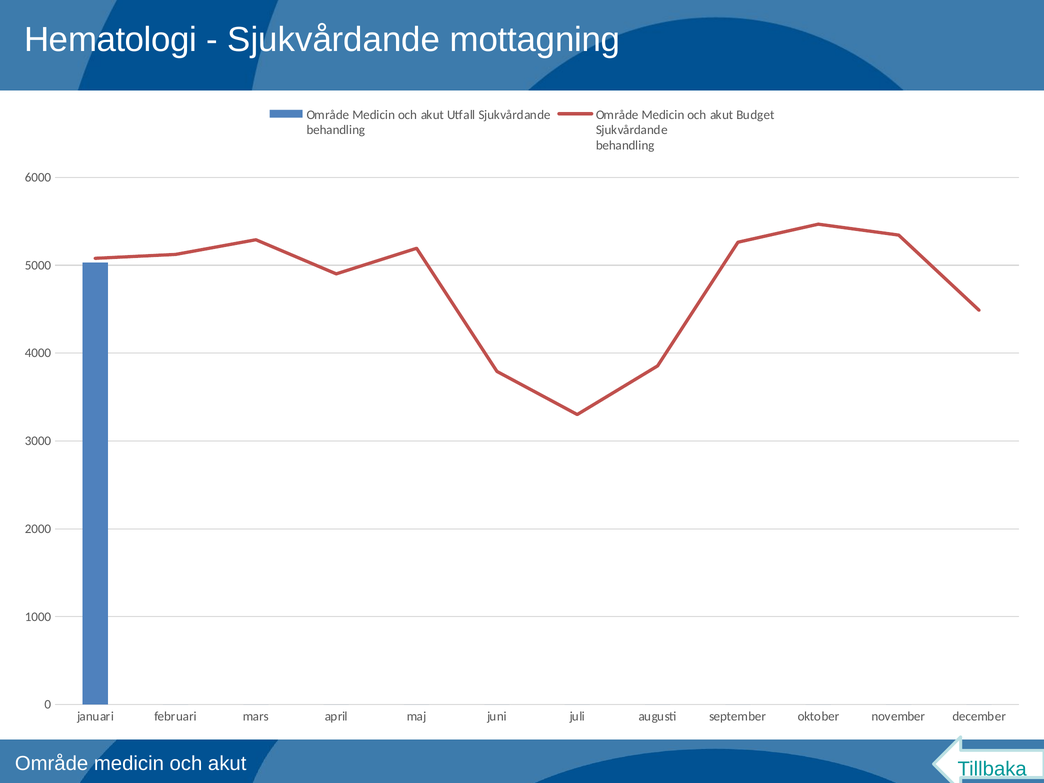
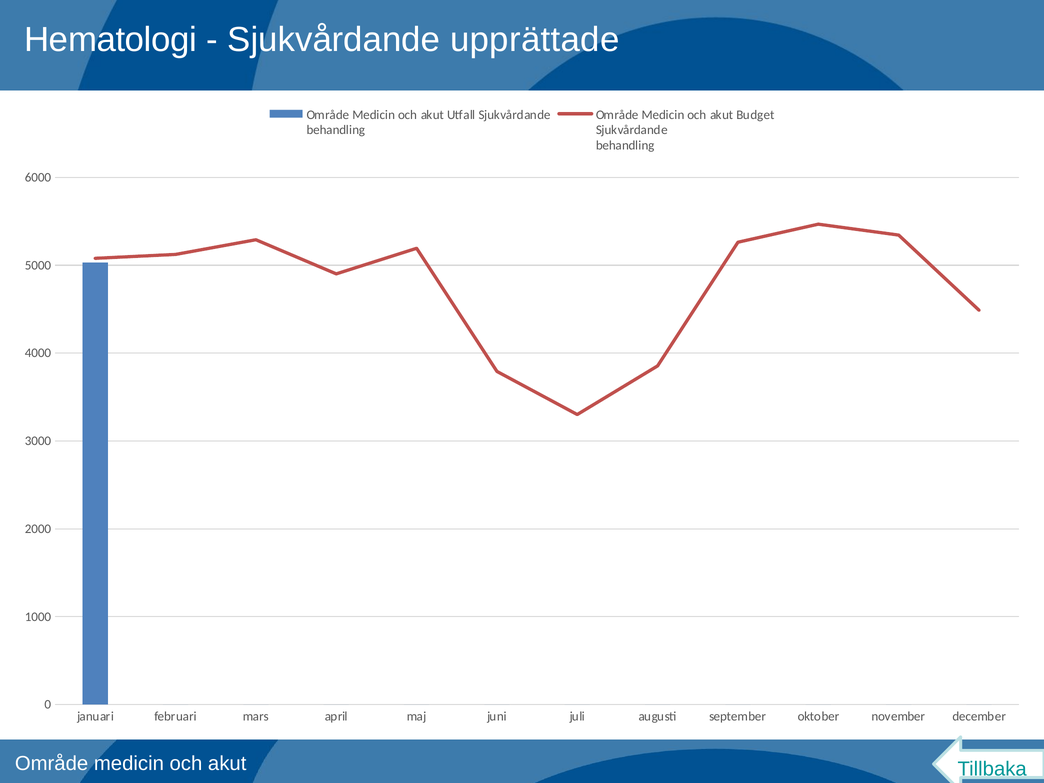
mottagning: mottagning -> upprättade
